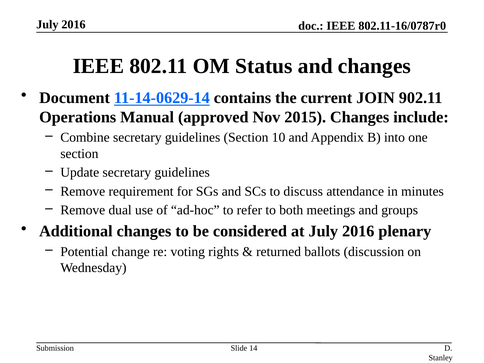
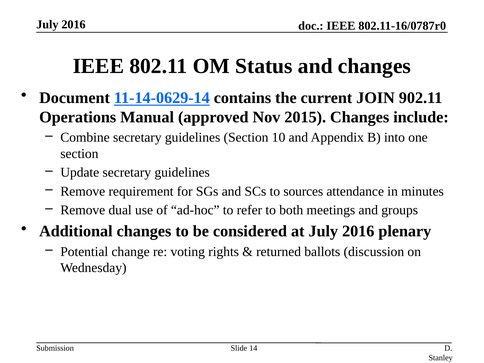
discuss: discuss -> sources
